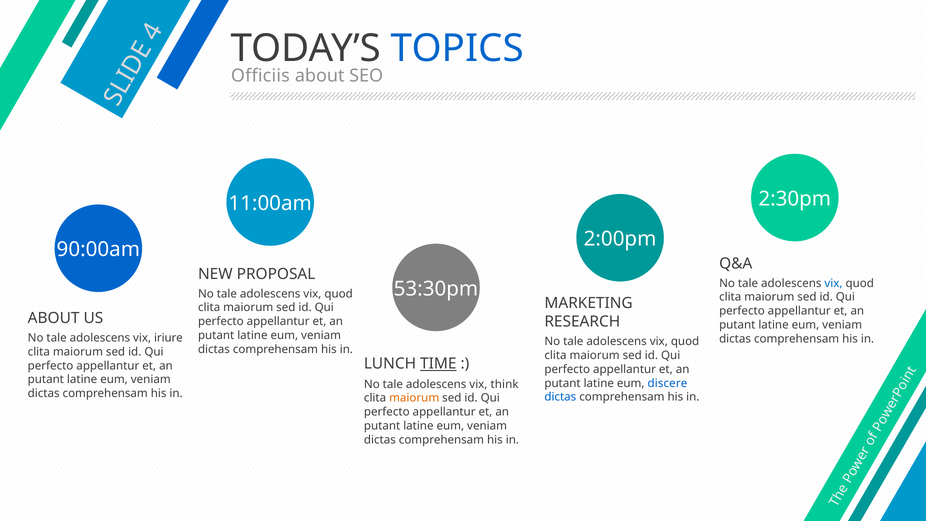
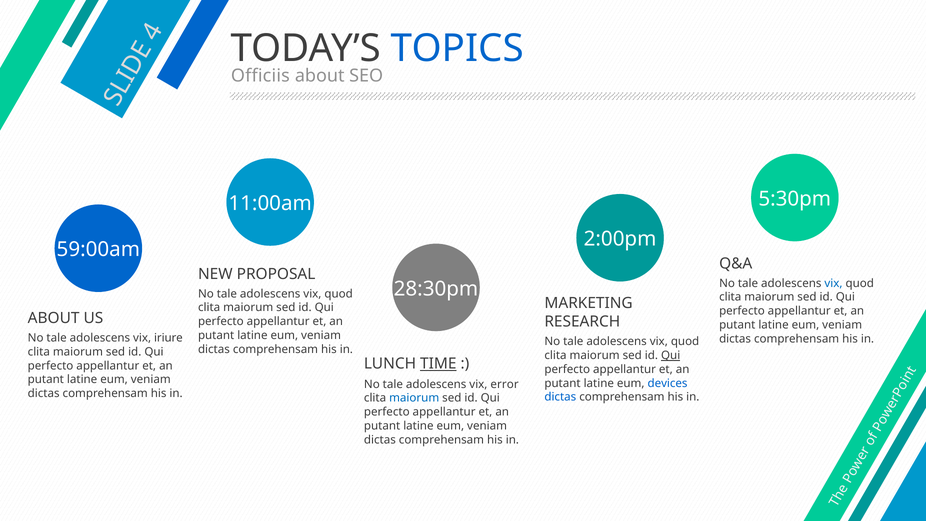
2:30pm: 2:30pm -> 5:30pm
90:00am: 90:00am -> 59:00am
53:30pm: 53:30pm -> 28:30pm
Qui at (671, 355) underline: none -> present
discere: discere -> devices
think: think -> error
maiorum at (414, 398) colour: orange -> blue
